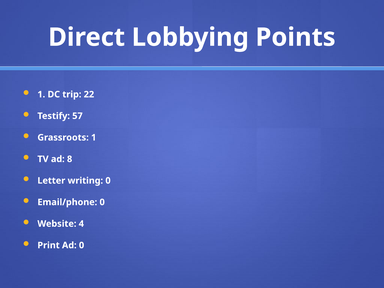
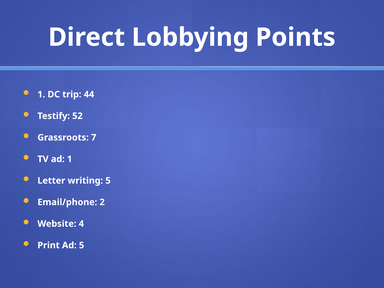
22: 22 -> 44
57: 57 -> 52
Grassroots 1: 1 -> 7
ad 8: 8 -> 1
writing 0: 0 -> 5
Email/phone 0: 0 -> 2
Ad 0: 0 -> 5
